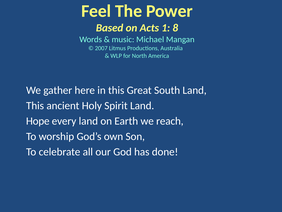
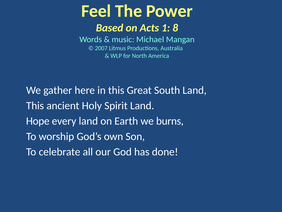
reach: reach -> burns
